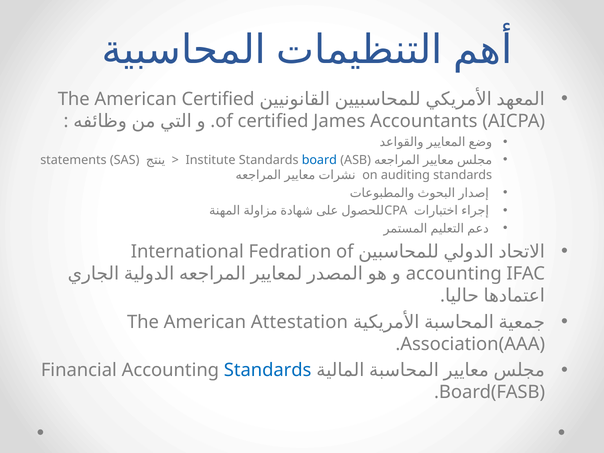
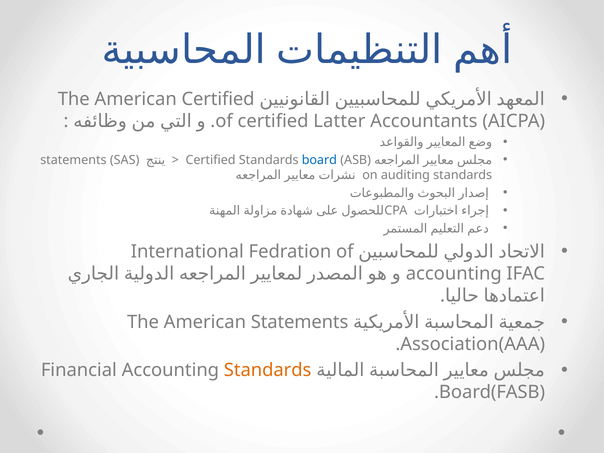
James: James -> Latter
Institute at (211, 160): Institute -> Certified
American Attestation: Attestation -> Statements
Standards at (268, 370) colour: blue -> orange
